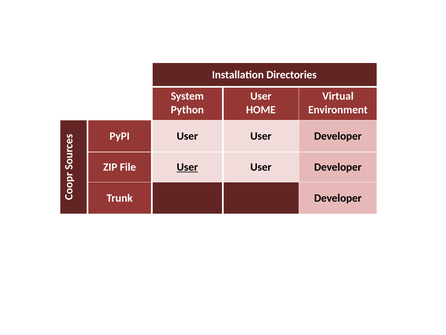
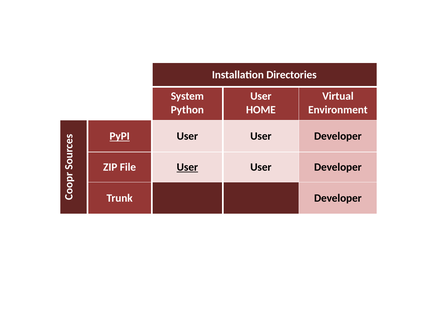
PyPI underline: none -> present
